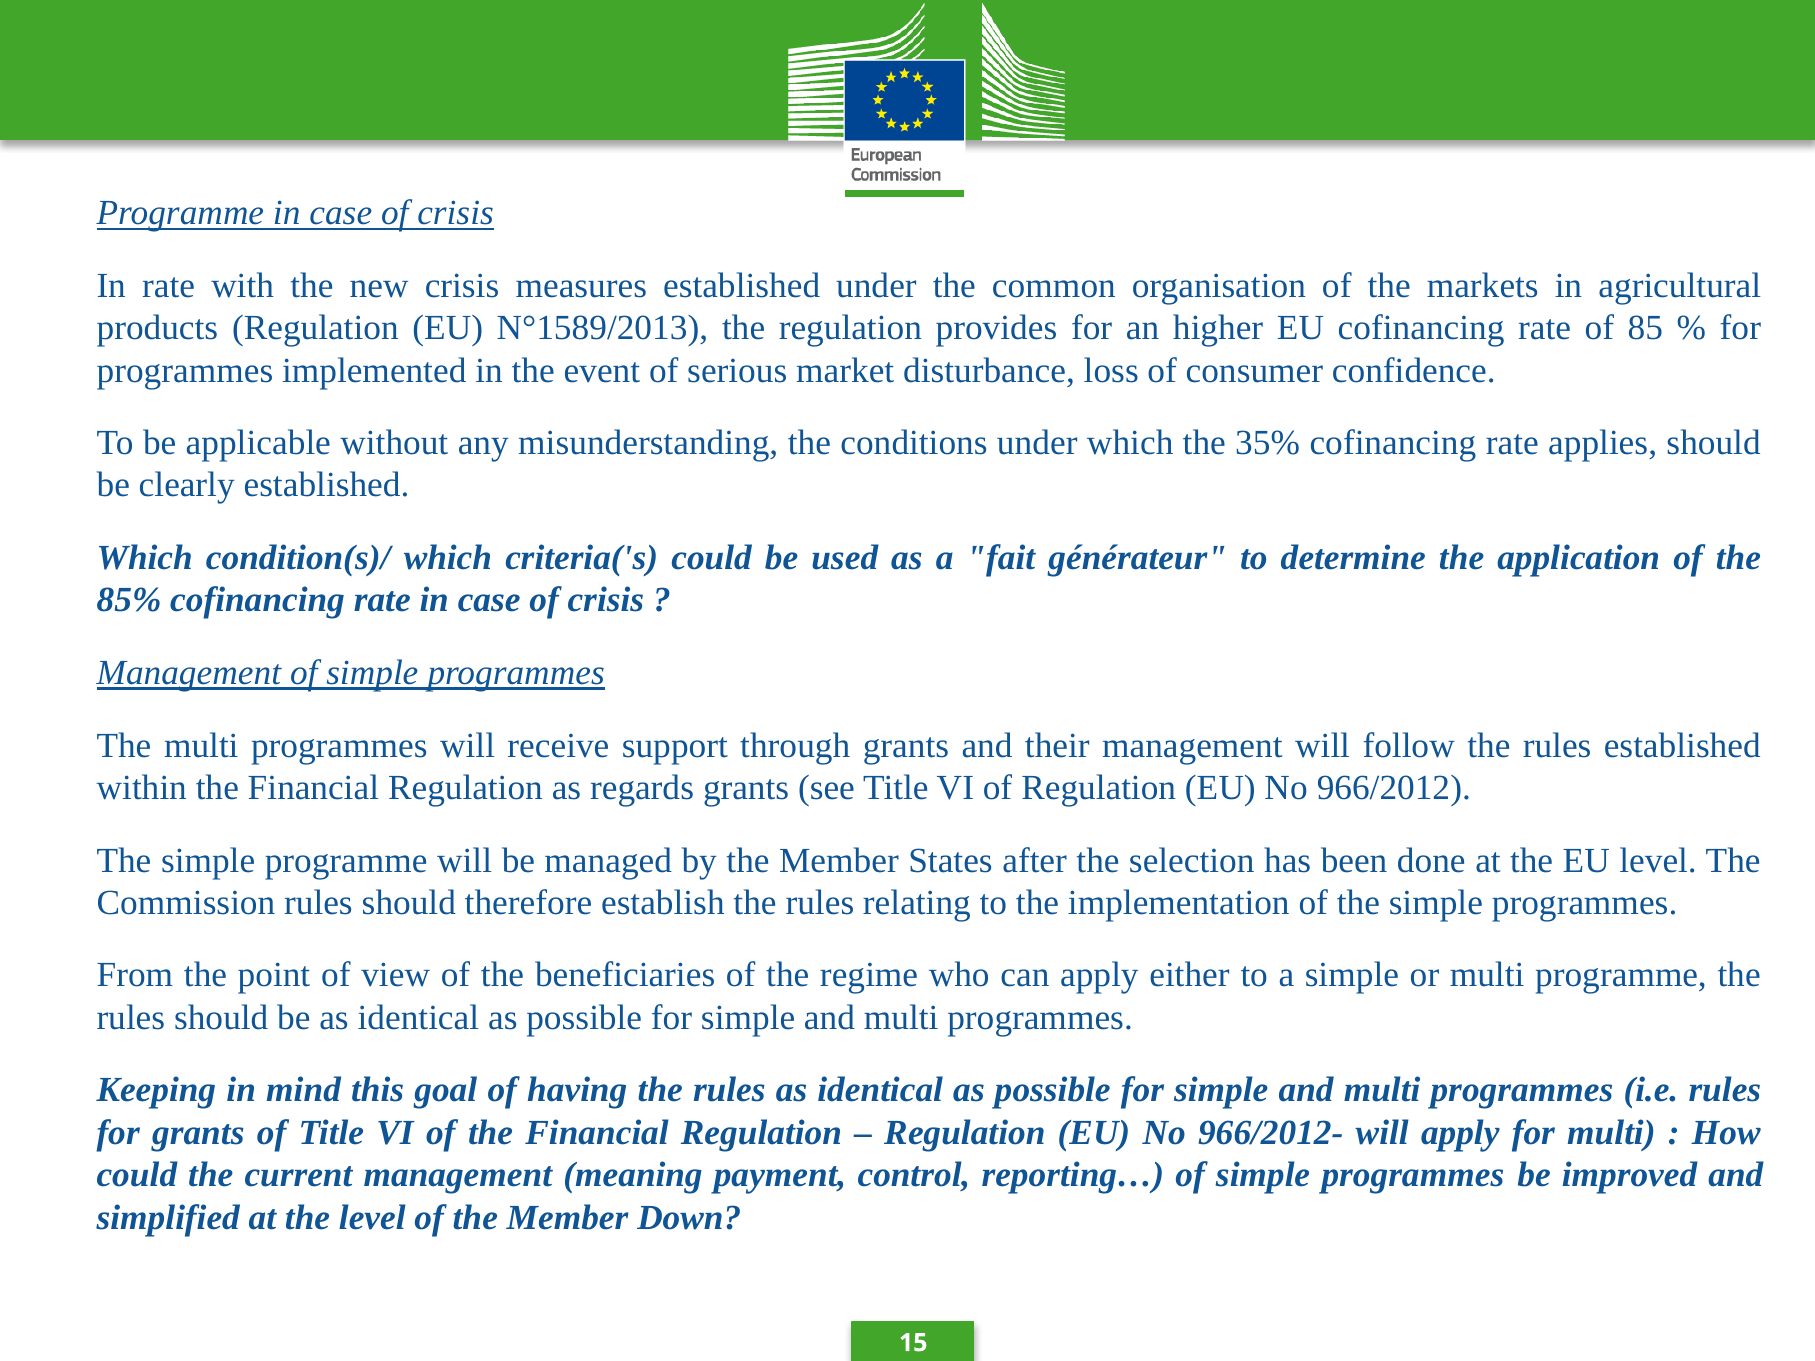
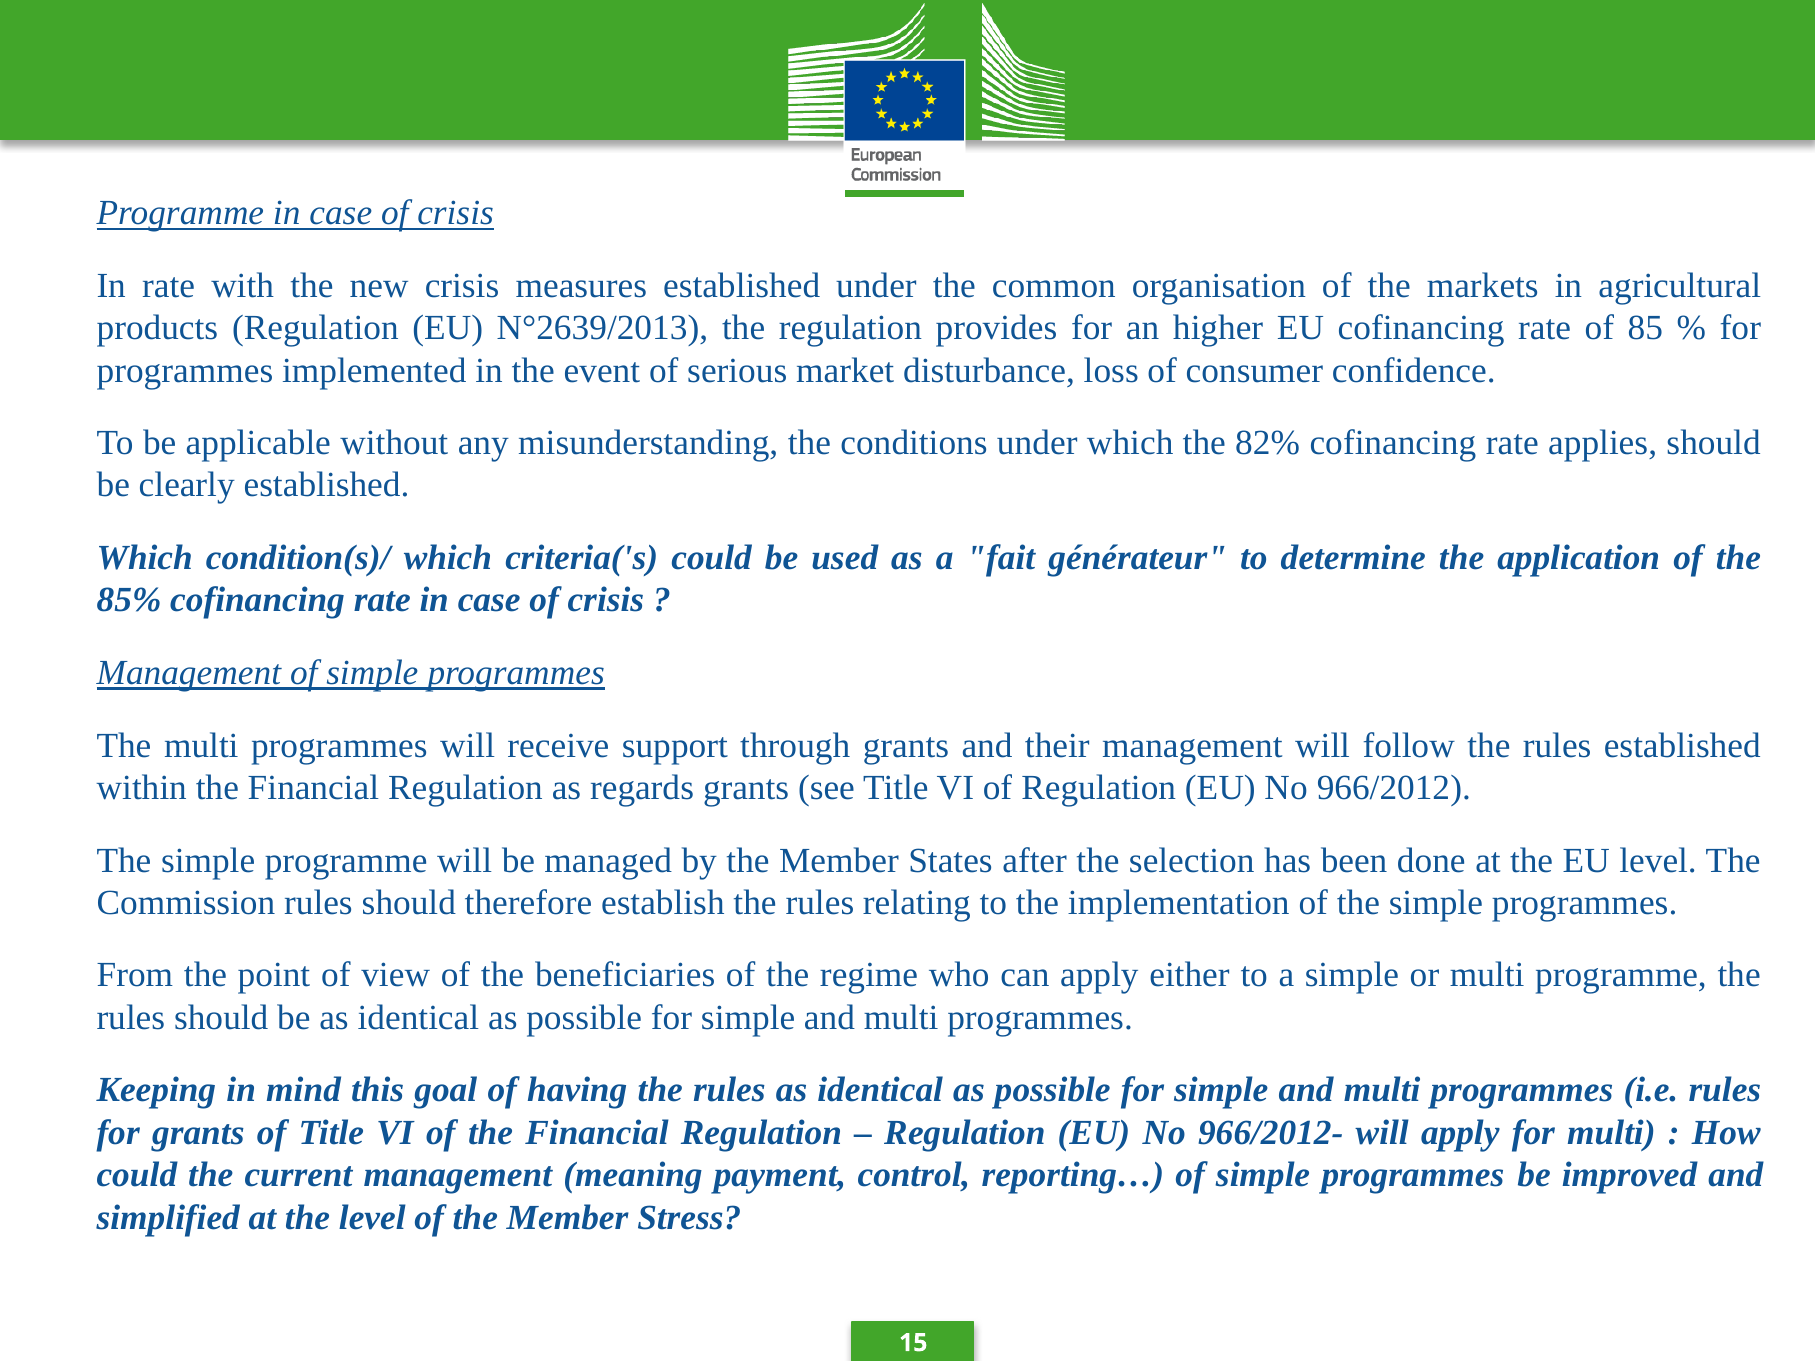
N°1589/2013: N°1589/2013 -> N°2639/2013
35%: 35% -> 82%
Down: Down -> Stress
